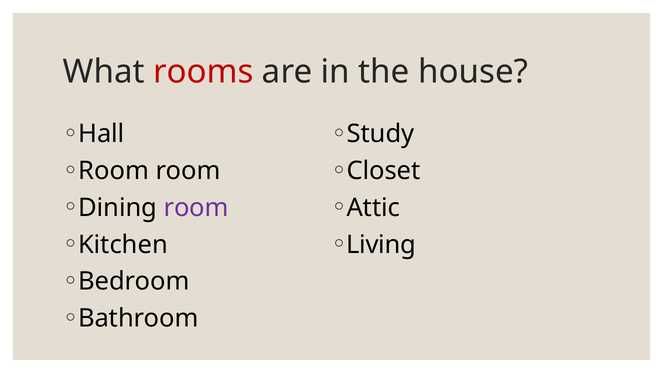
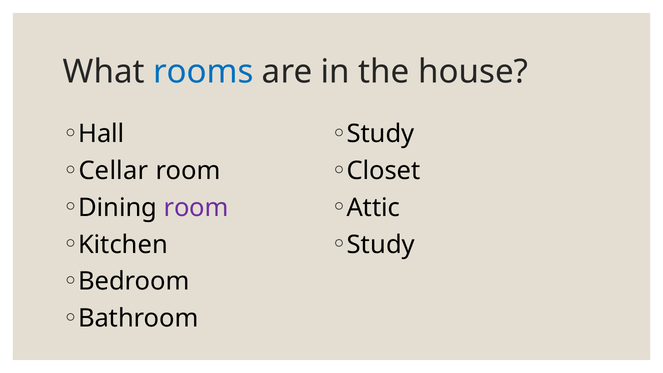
rooms colour: red -> blue
Room at (114, 171): Room -> Cellar
Living at (381, 245): Living -> Study
